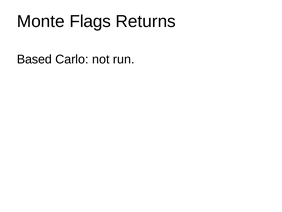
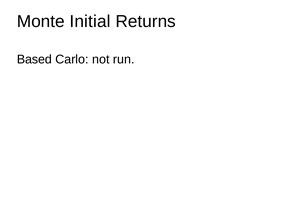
Flags: Flags -> Initial
